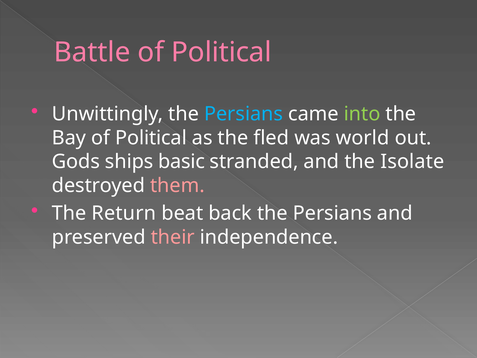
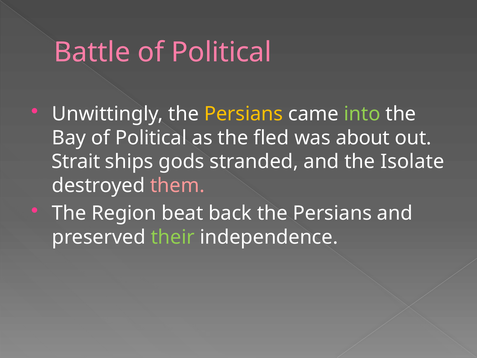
Persians at (244, 114) colour: light blue -> yellow
world: world -> about
Gods: Gods -> Strait
basic: basic -> gods
Return: Return -> Region
their colour: pink -> light green
